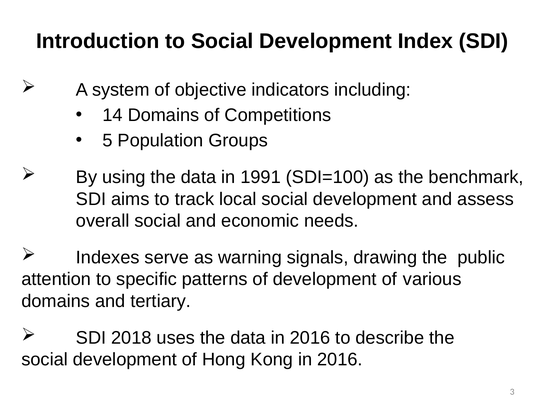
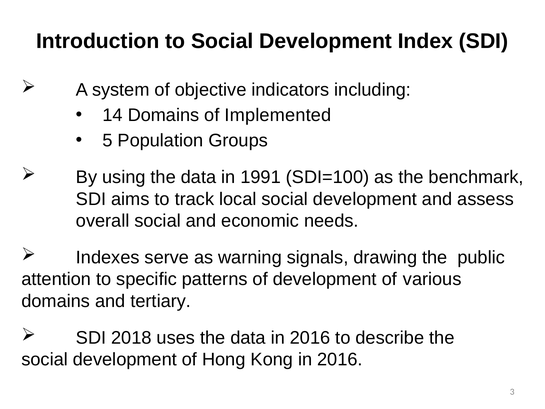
Competitions: Competitions -> Implemented
